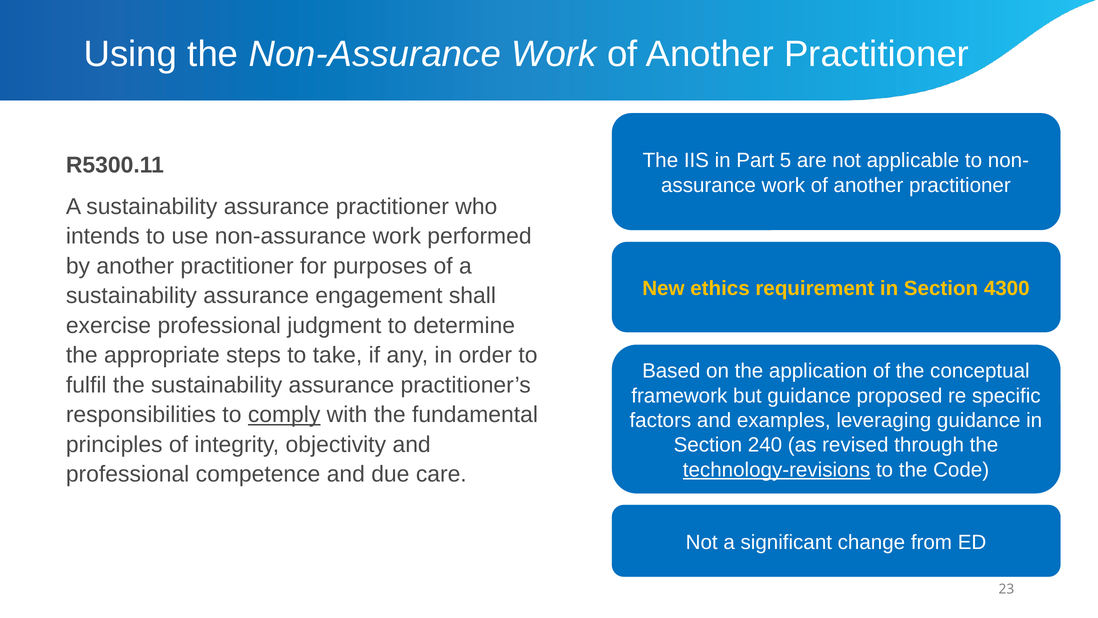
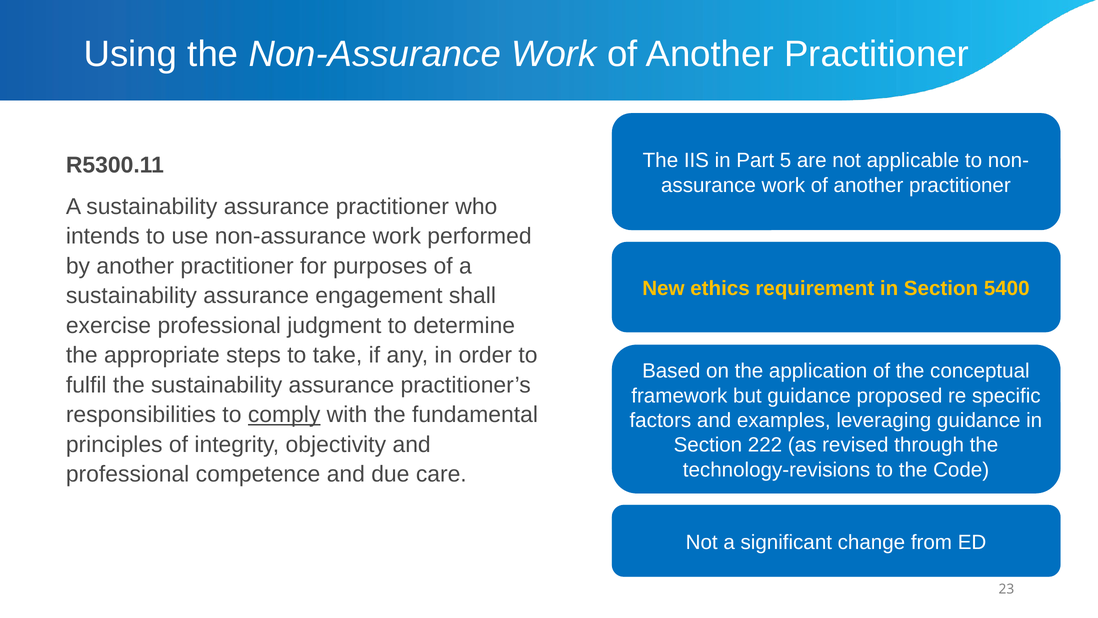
4300: 4300 -> 5400
240: 240 -> 222
technology-revisions underline: present -> none
